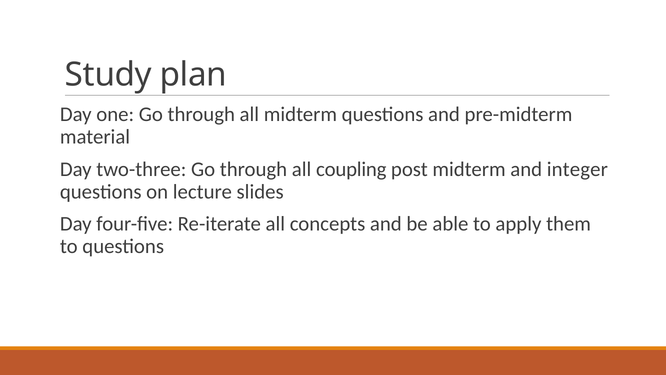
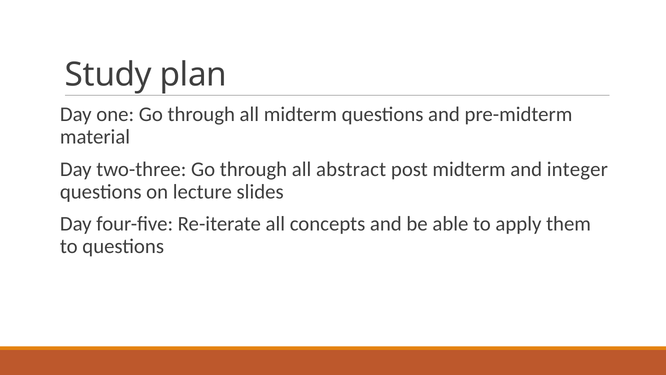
coupling: coupling -> abstract
